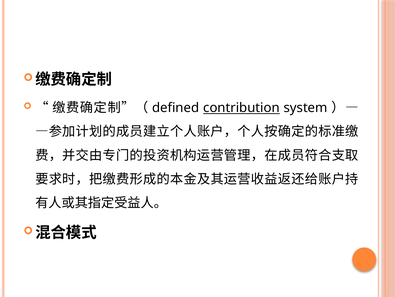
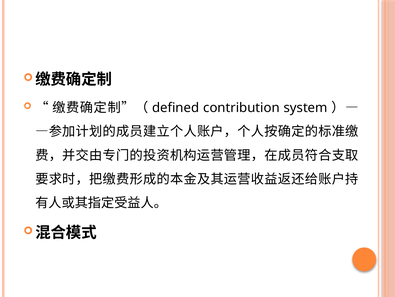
contribution underline: present -> none
